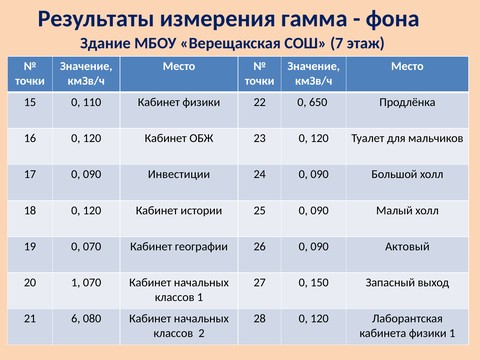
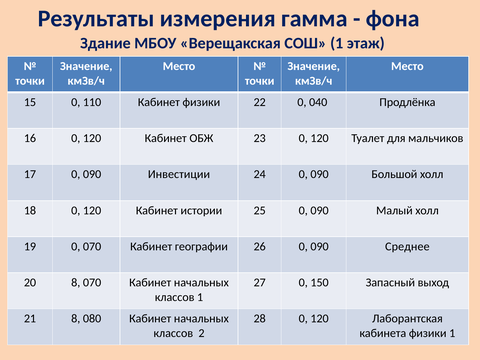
СОШ 7: 7 -> 1
650: 650 -> 040
Актовый: Актовый -> Среднее
20 1: 1 -> 8
21 6: 6 -> 8
